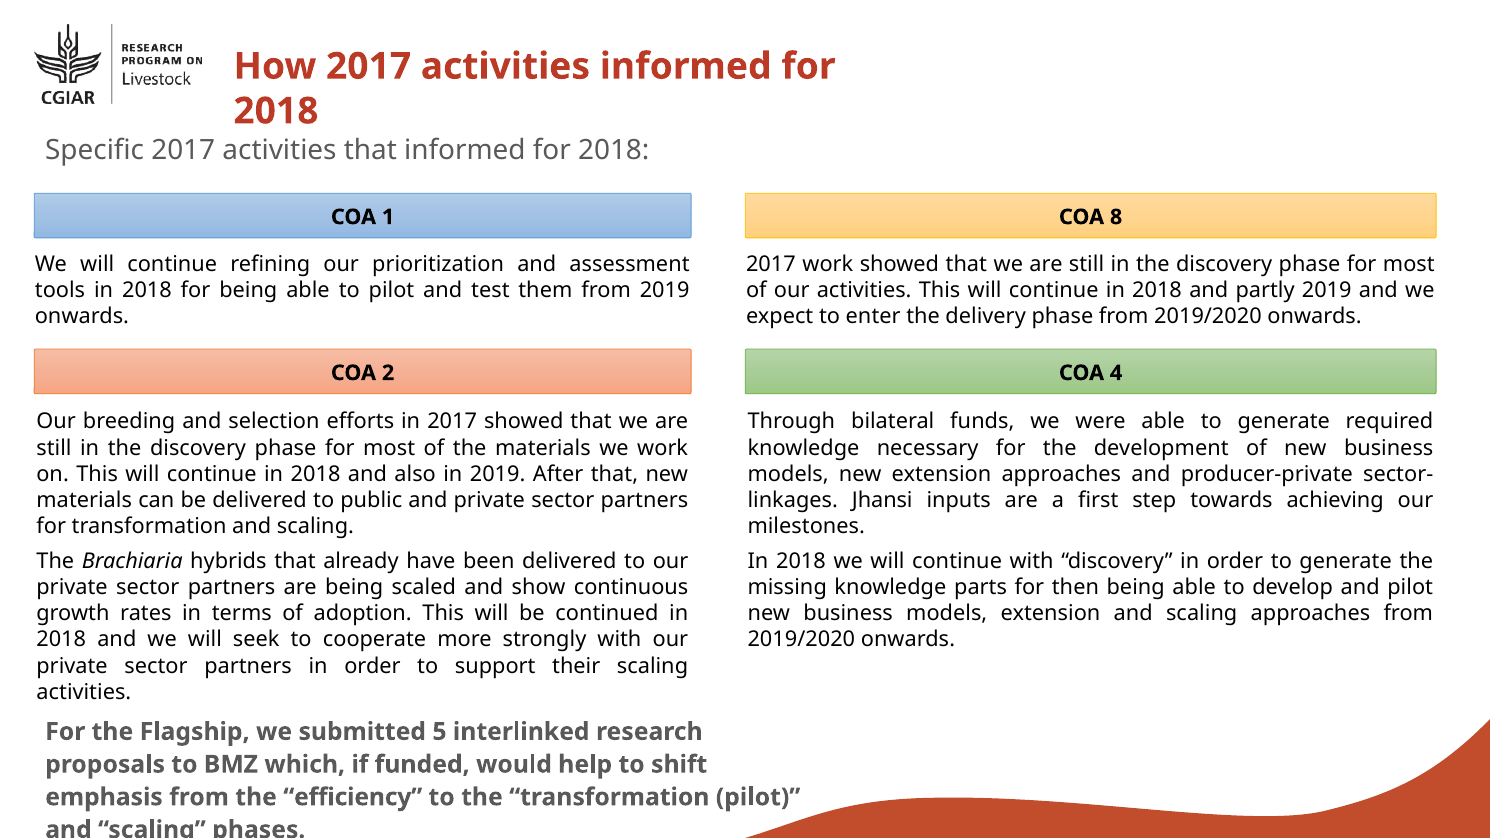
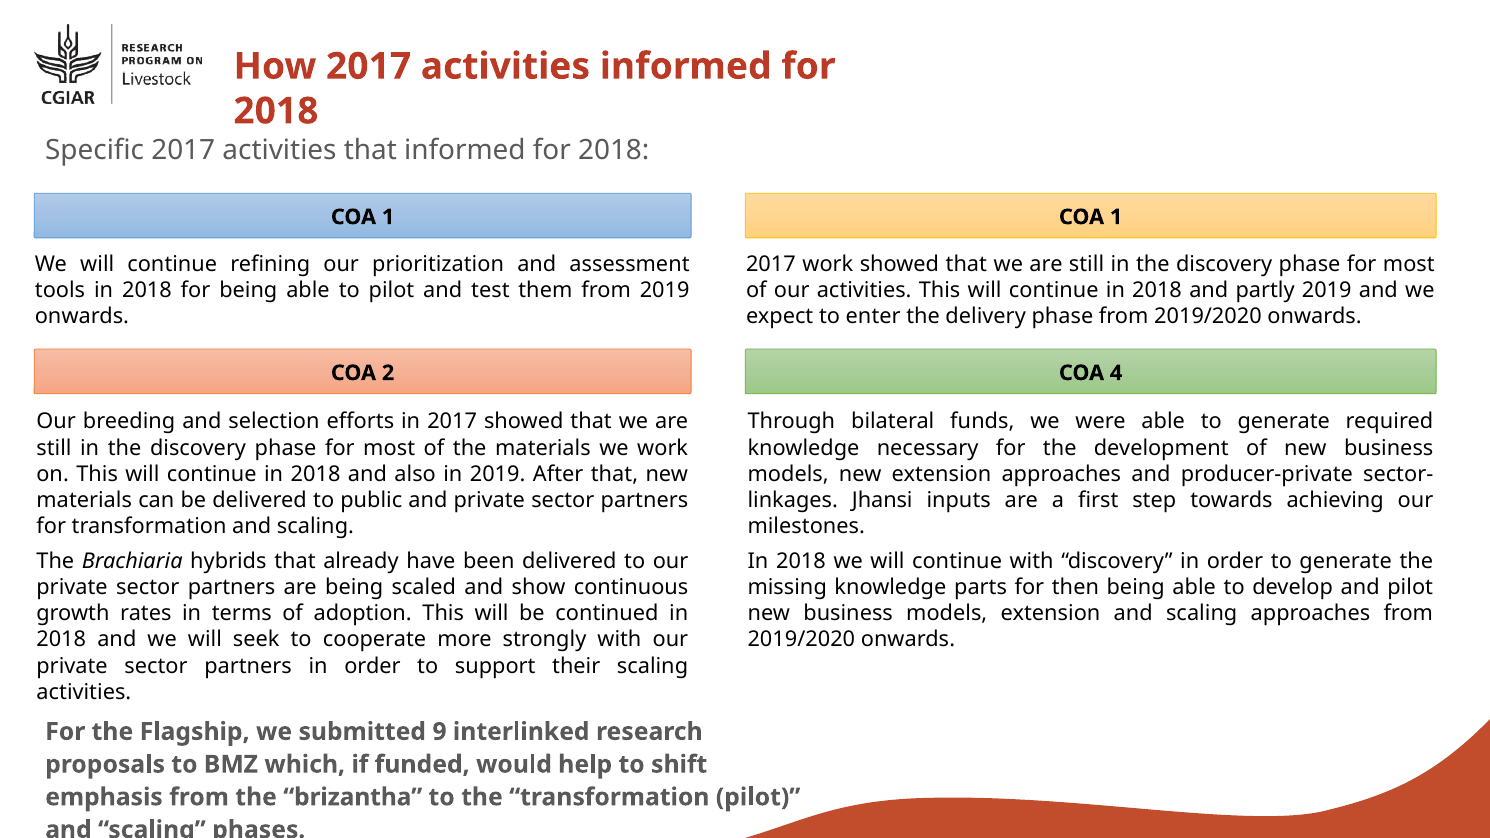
8 at (1116, 217): 8 -> 1
5: 5 -> 9
efficiency: efficiency -> brizantha
